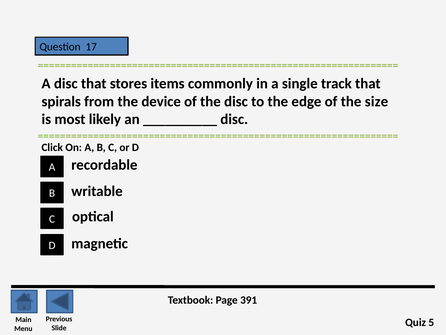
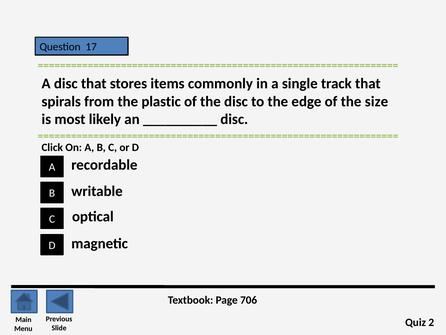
device: device -> plastic
391: 391 -> 706
5: 5 -> 2
